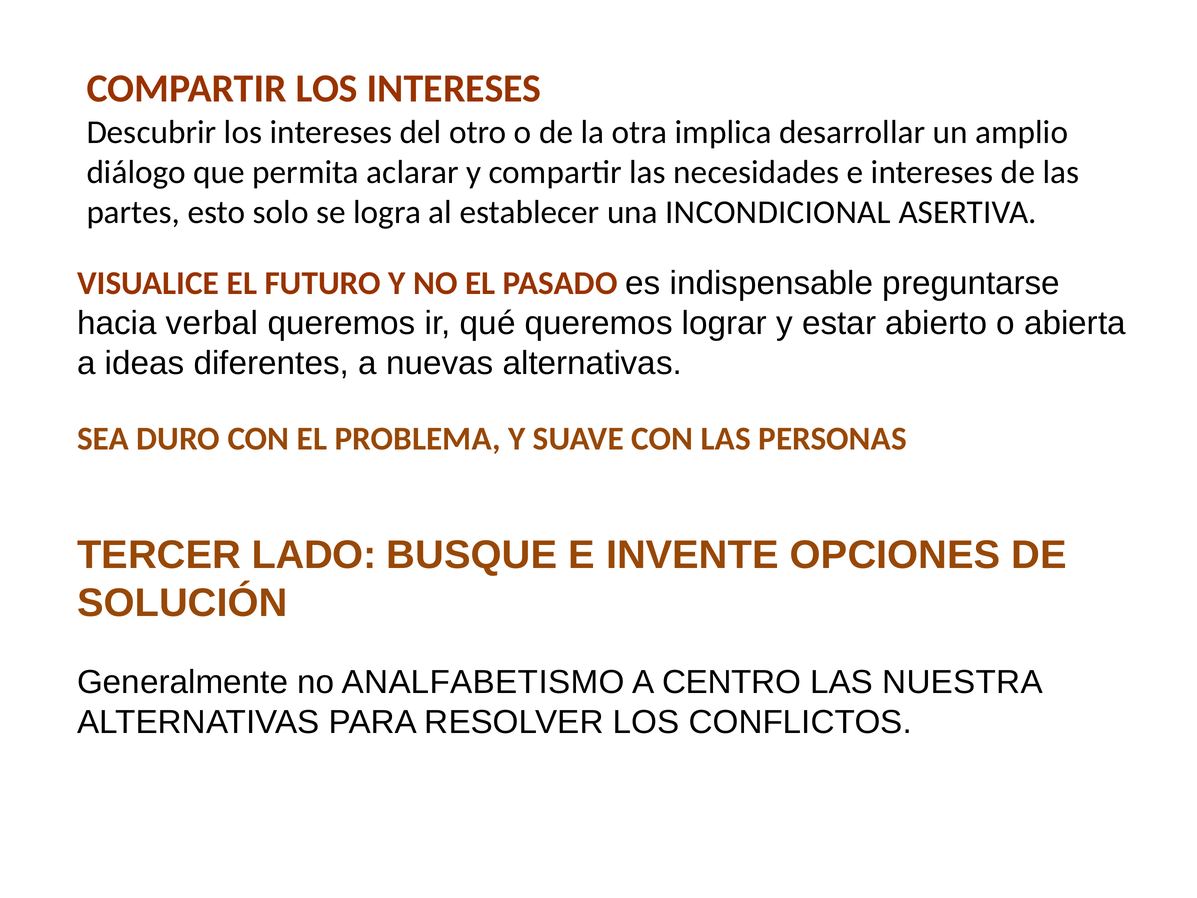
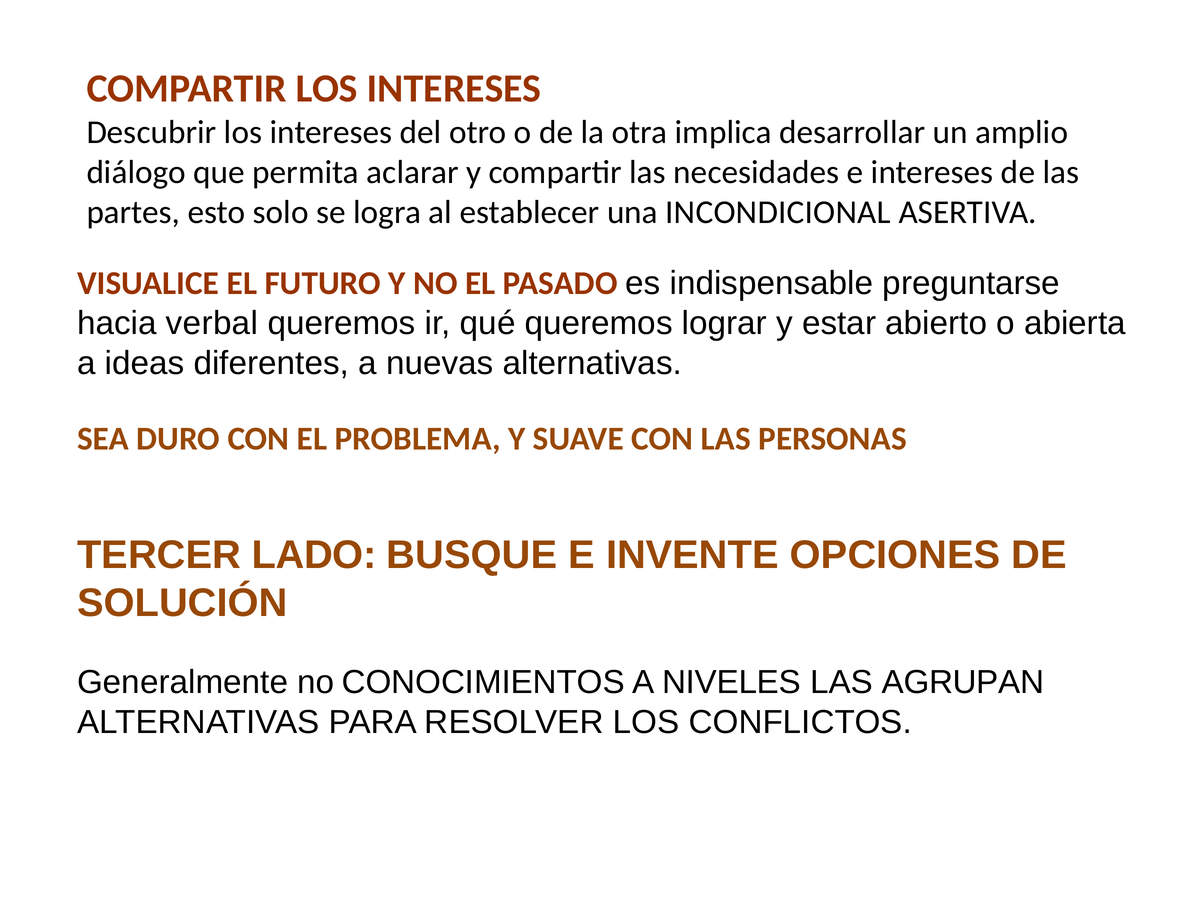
ANALFABETISMO: ANALFABETISMO -> CONOCIMIENTOS
CENTRO: CENTRO -> NIVELES
NUESTRA: NUESTRA -> AGRUPAN
